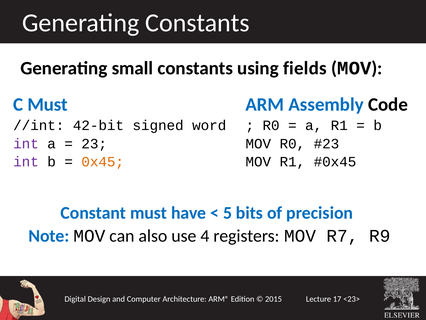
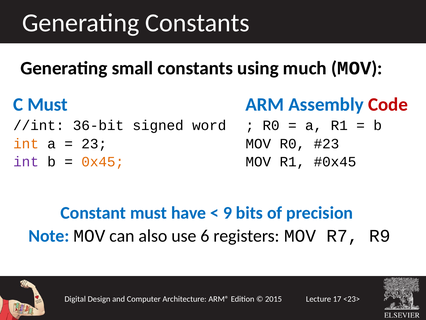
fields: fields -> much
Code colour: black -> red
42-bit: 42-bit -> 36-bit
int at (26, 143) colour: purple -> orange
5: 5 -> 9
4: 4 -> 6
